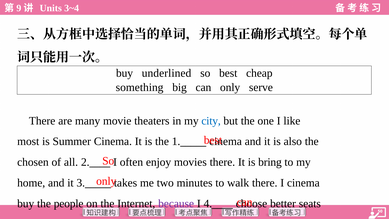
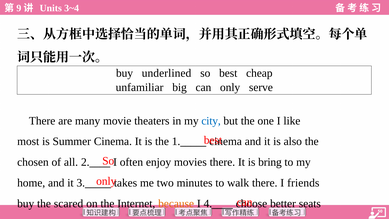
something: something -> unfamiliar
I cinema: cinema -> friends
people: people -> scared
because colour: purple -> orange
